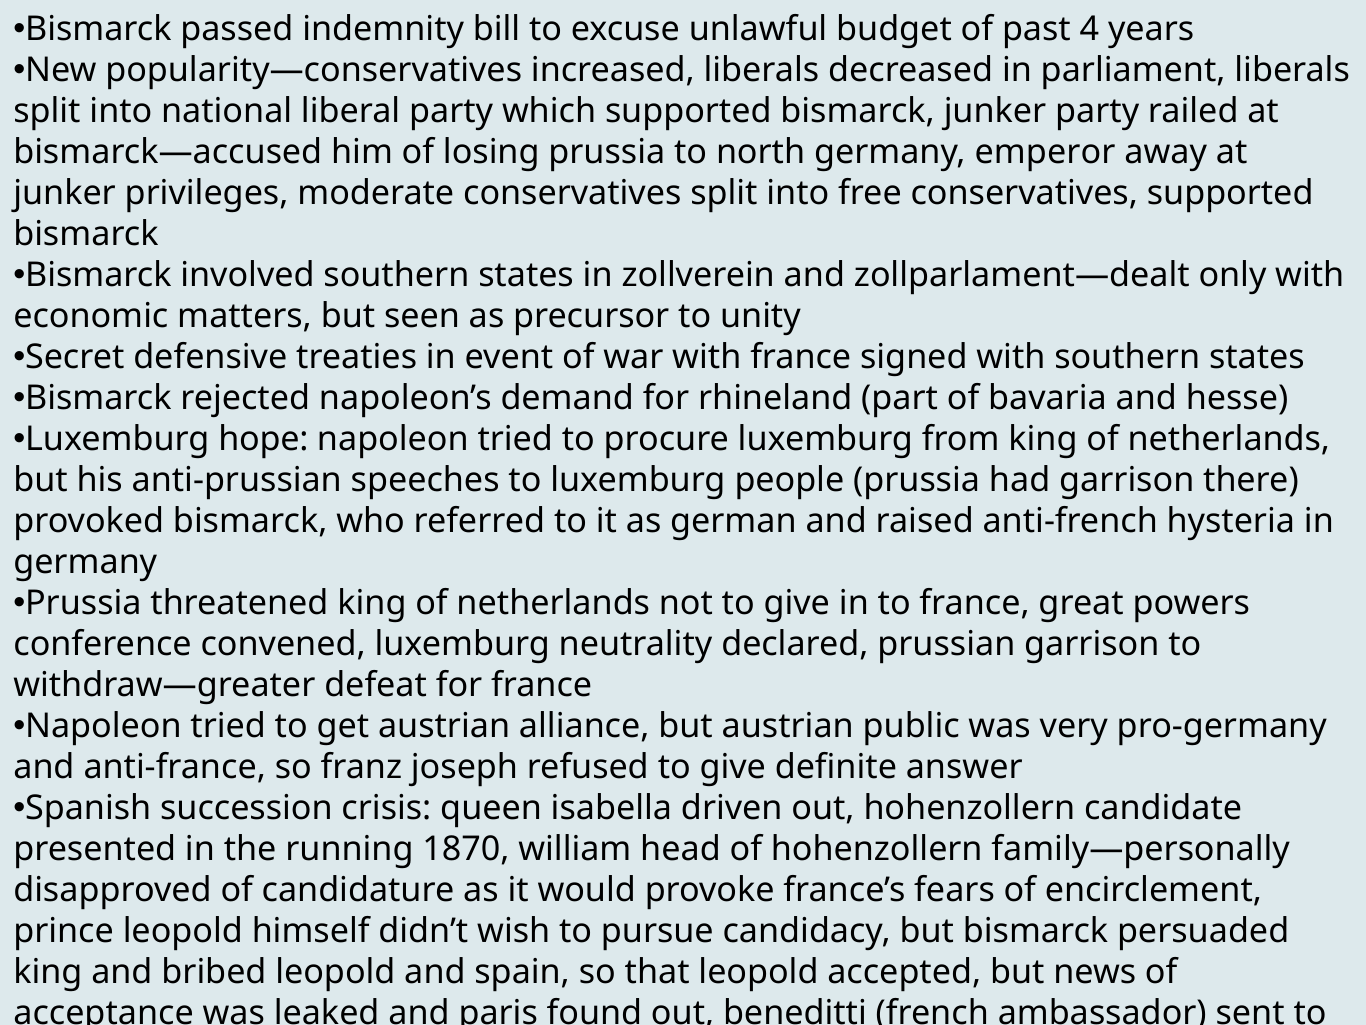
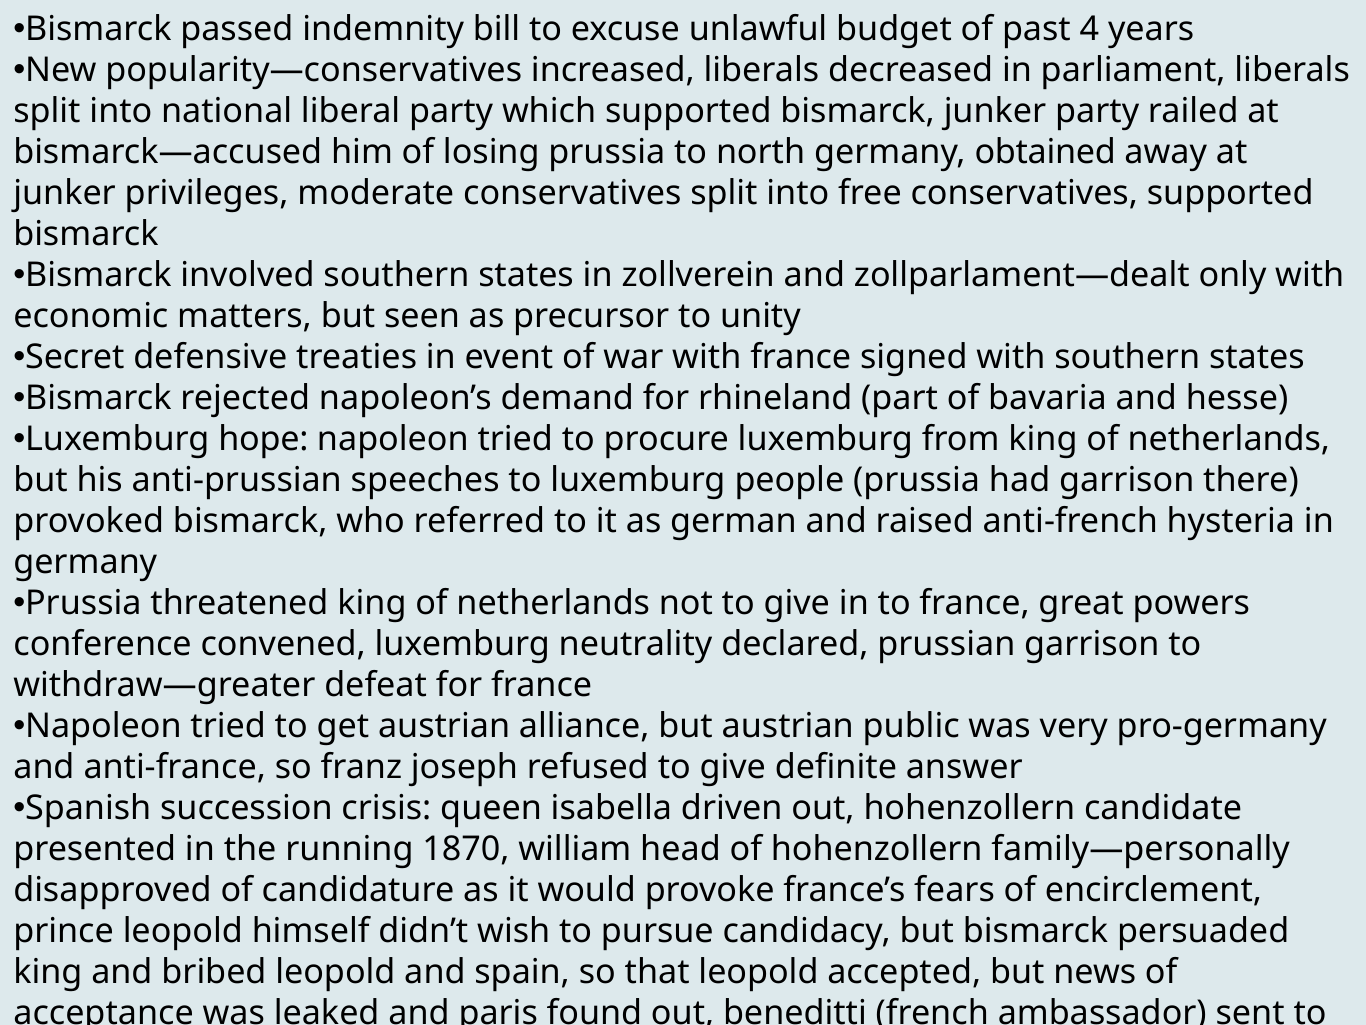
emperor: emperor -> obtained
